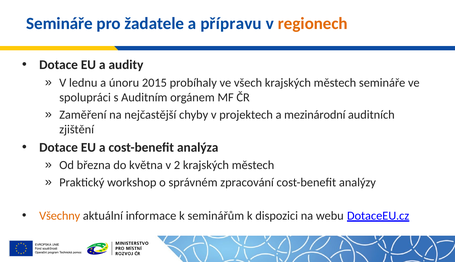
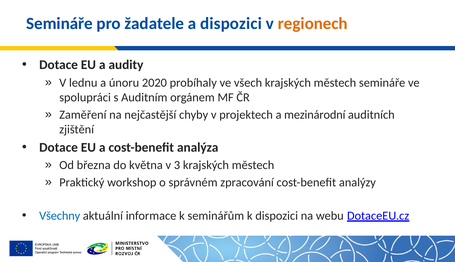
a přípravu: přípravu -> dispozici
2015: 2015 -> 2020
2: 2 -> 3
Všechny colour: orange -> blue
